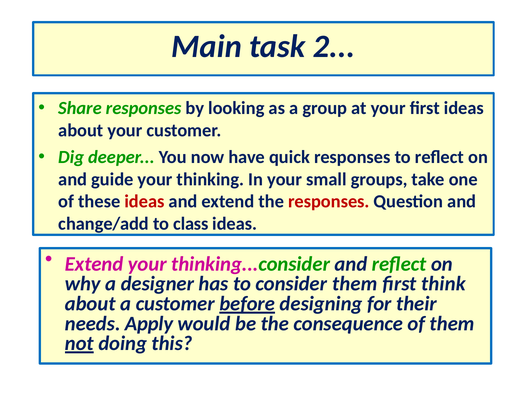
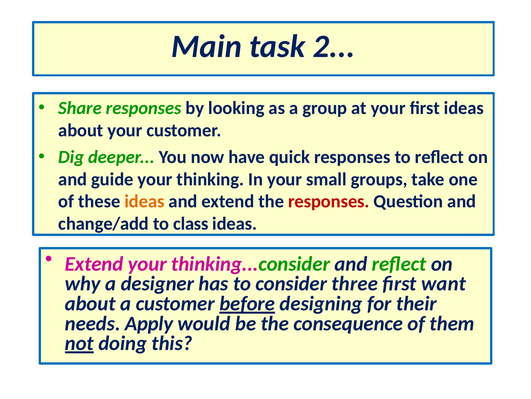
ideas at (144, 201) colour: red -> orange
consider them: them -> three
think: think -> want
